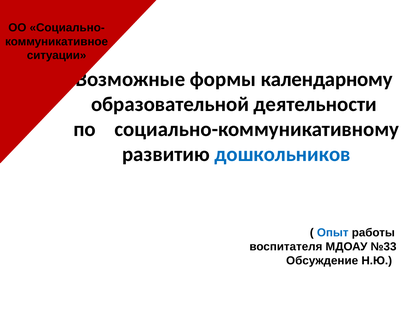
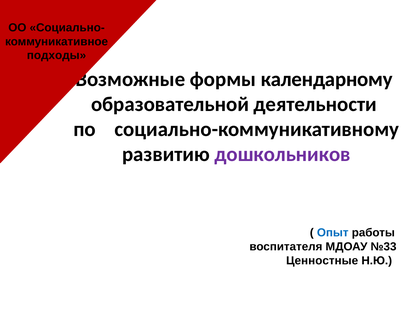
ситуации: ситуации -> подходы
дошкольников colour: blue -> purple
Обсуждение: Обсуждение -> Ценностные
